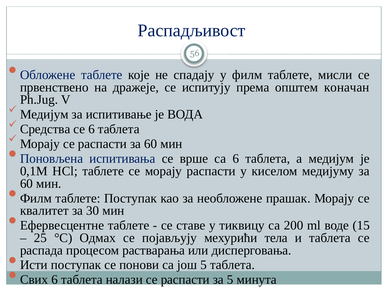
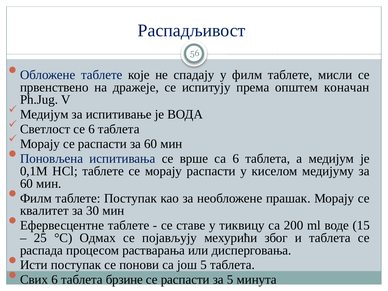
Средства: Средства -> Светлост
тела: тела -> због
налази: налази -> брзине
